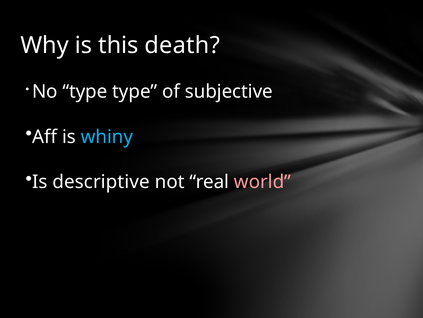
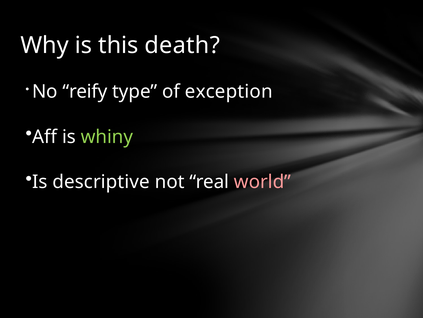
No type: type -> reify
subjective: subjective -> exception
whiny colour: light blue -> light green
